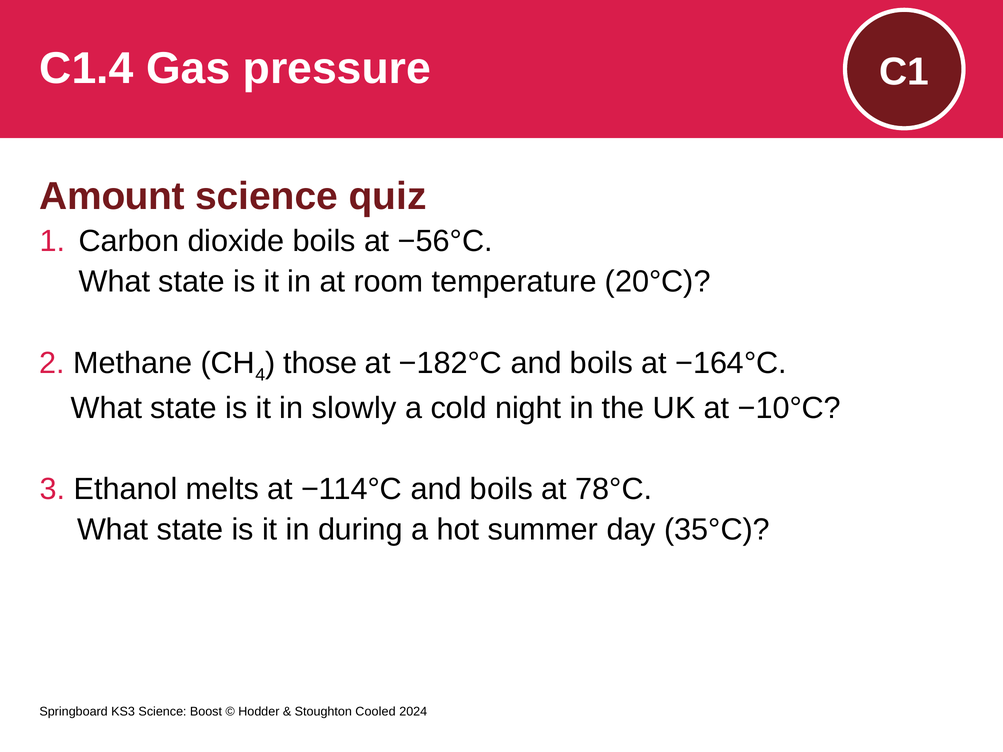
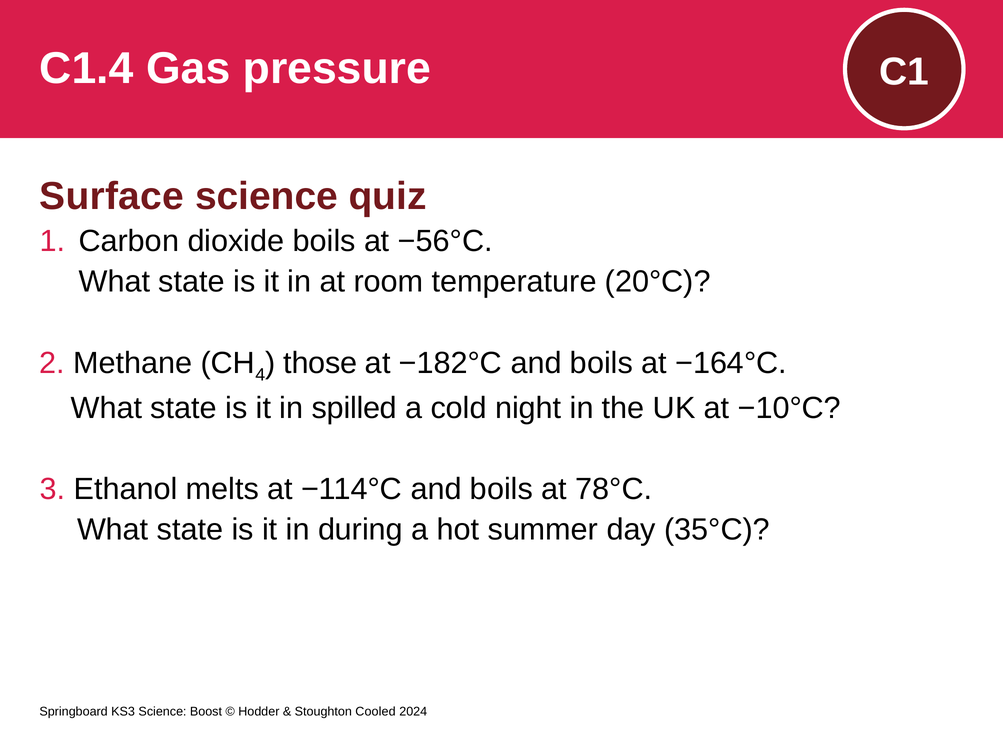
Amount: Amount -> Surface
slowly: slowly -> spilled
